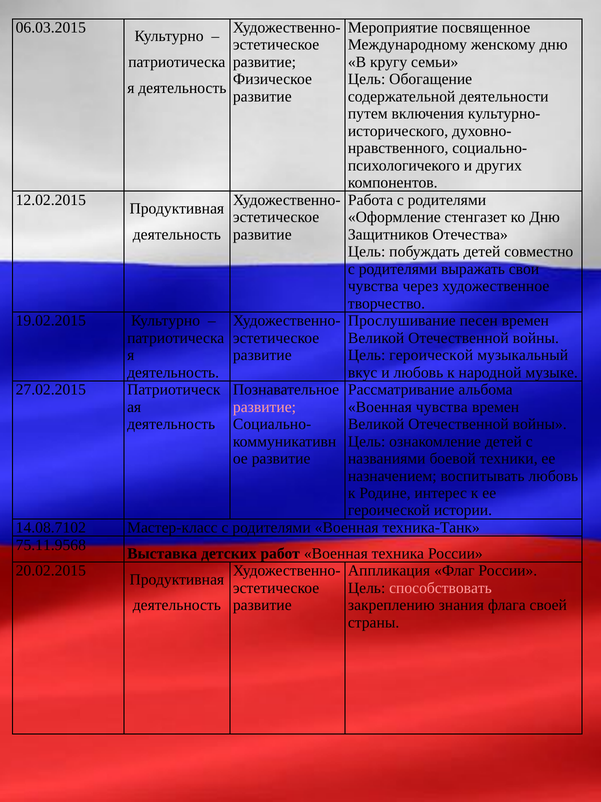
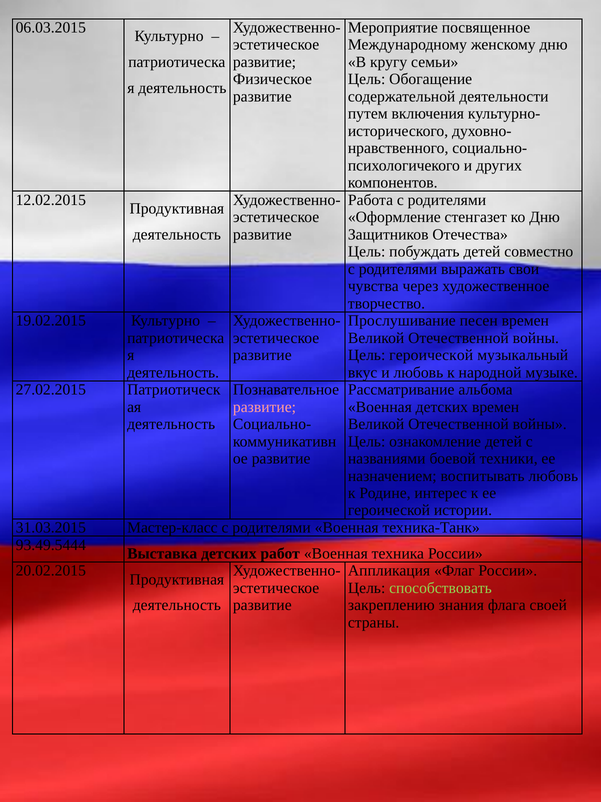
Военная чувства: чувства -> детских
14.08.7102: 14.08.7102 -> 31.03.2015
75.11.9568: 75.11.9568 -> 93.49.5444
способствовать colour: pink -> light green
